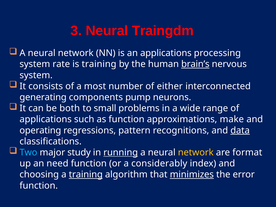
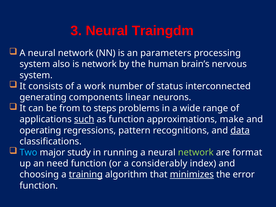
an applications: applications -> parameters
rate: rate -> also
is training: training -> network
brain’s underline: present -> none
most: most -> work
either: either -> status
pump: pump -> linear
both: both -> from
small: small -> steps
such underline: none -> present
running underline: present -> none
network at (196, 152) colour: yellow -> light green
